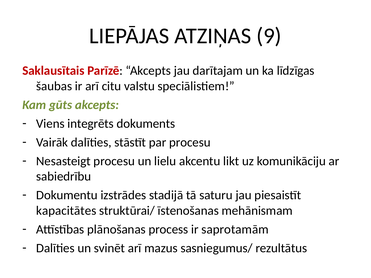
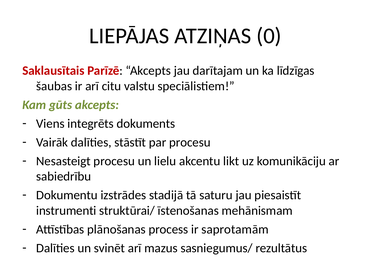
9: 9 -> 0
kapacitātes: kapacitātes -> instrumenti
